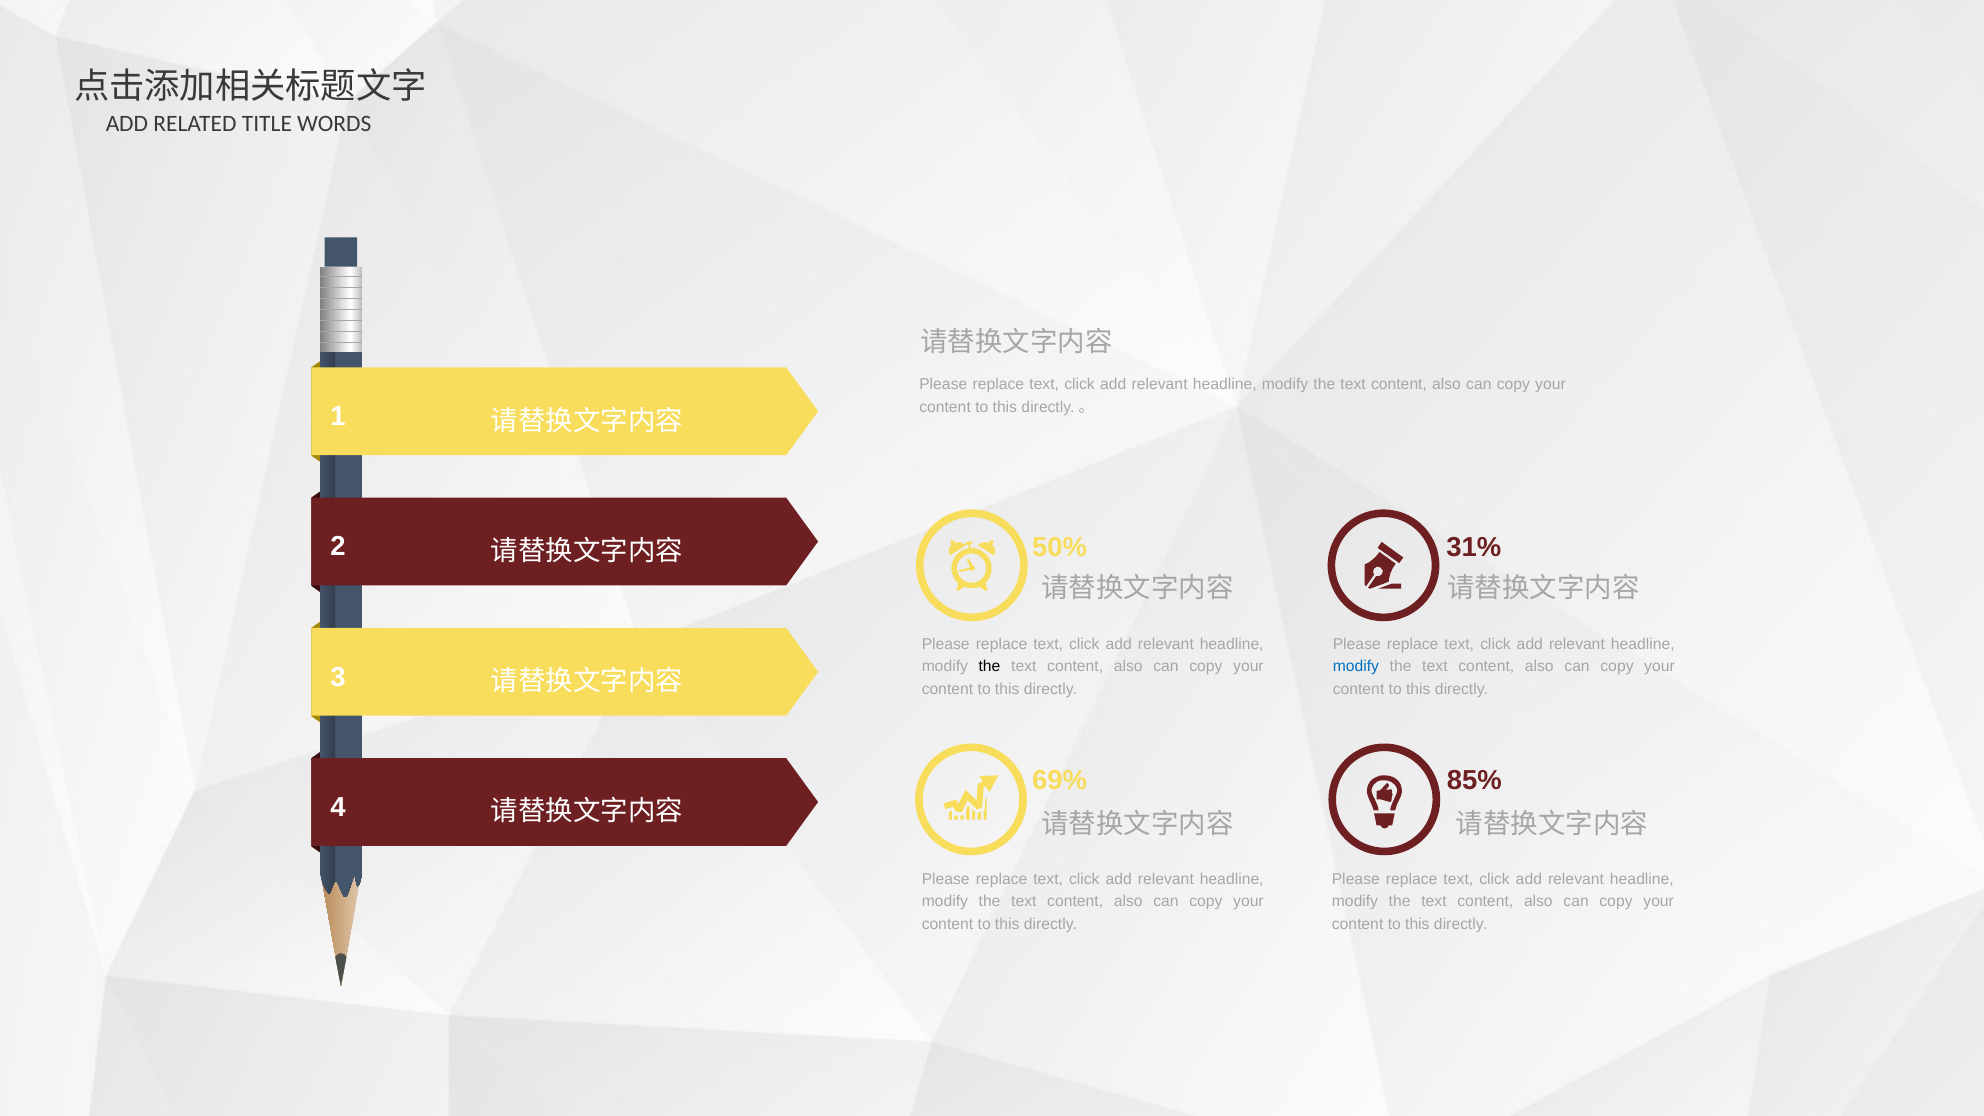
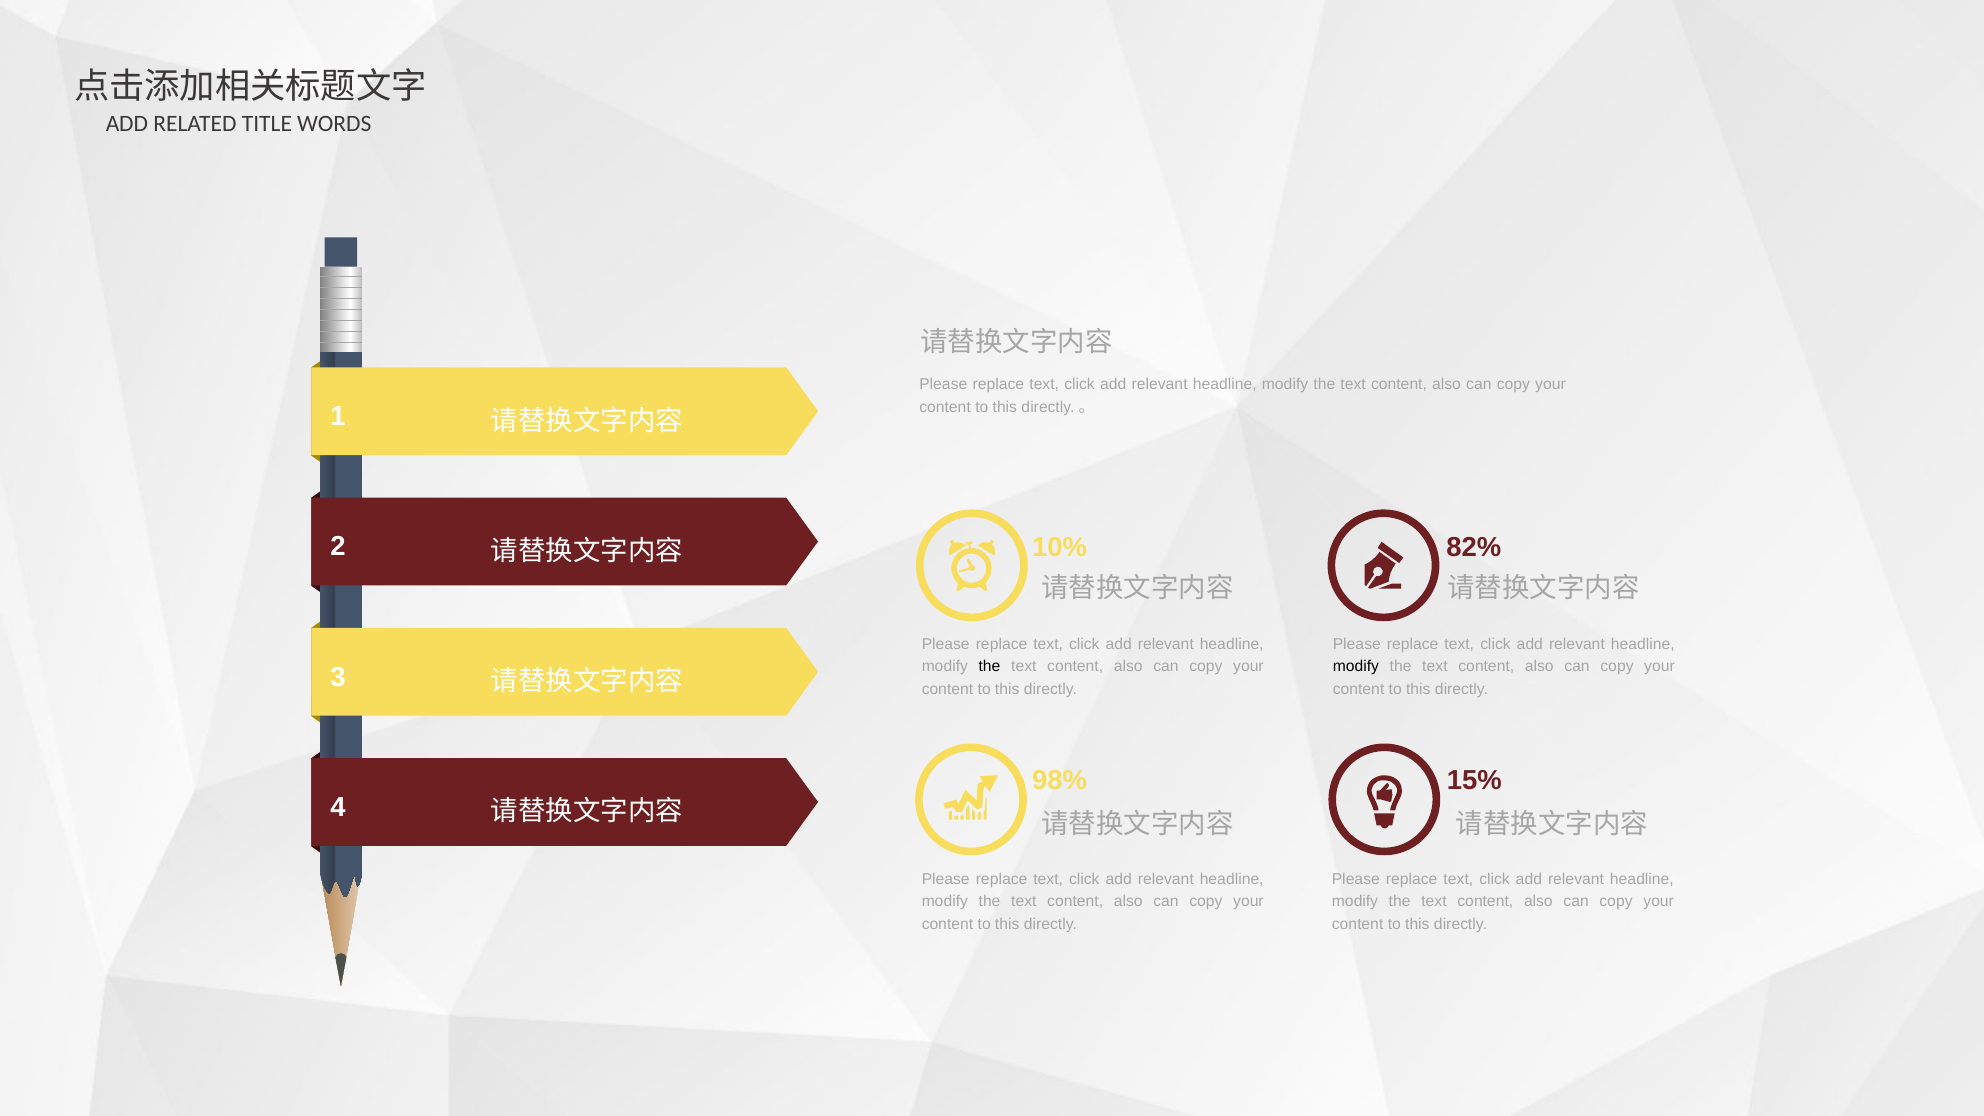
50%: 50% -> 10%
31%: 31% -> 82%
modify at (1356, 666) colour: blue -> black
69%: 69% -> 98%
85%: 85% -> 15%
